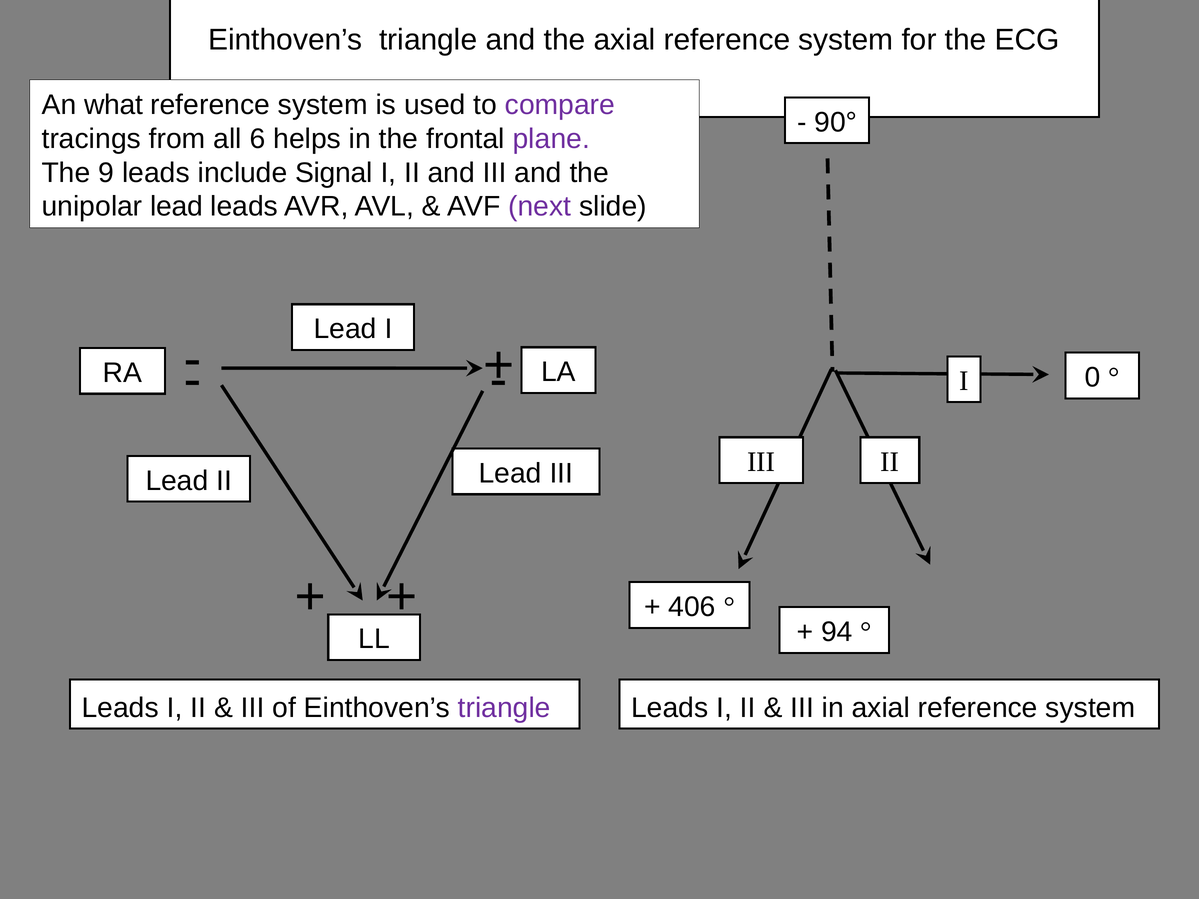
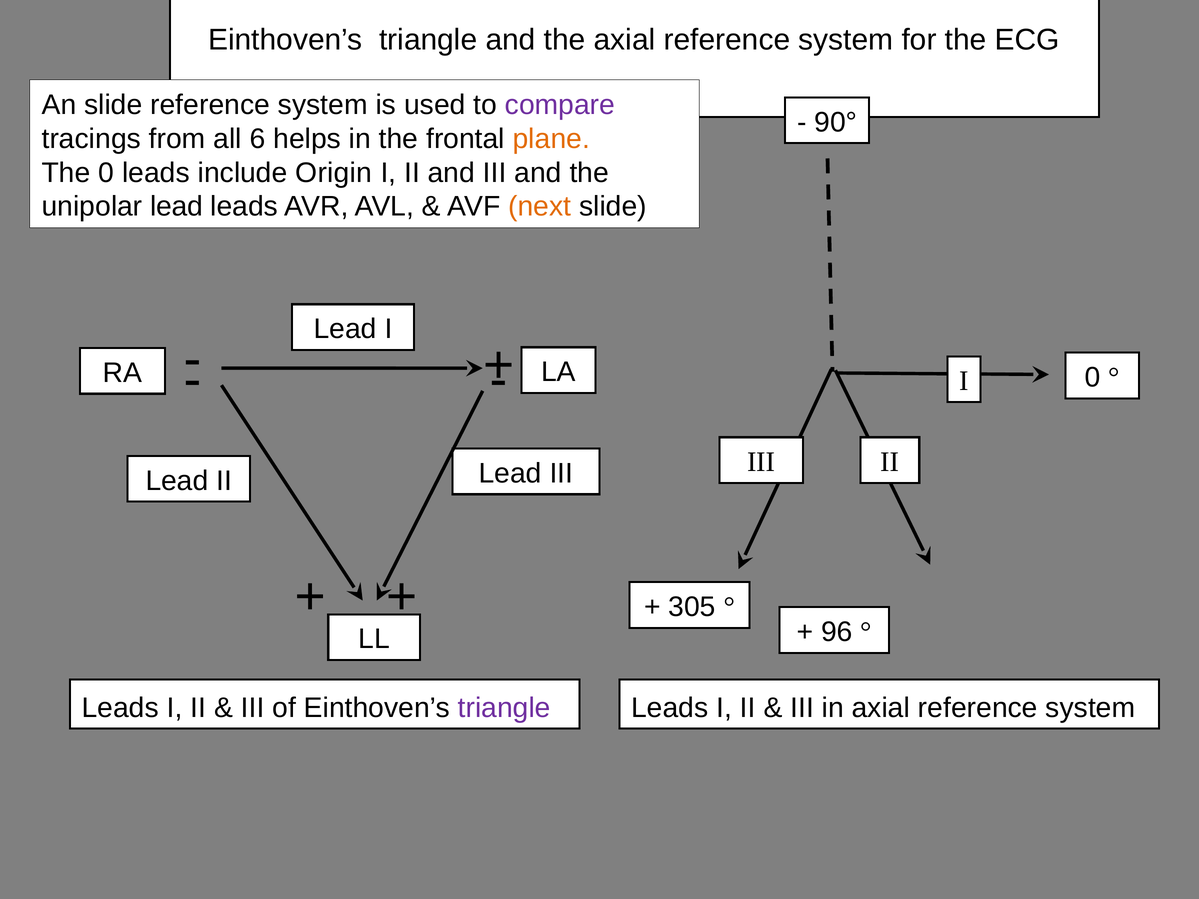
An what: what -> slide
plane colour: purple -> orange
The 9: 9 -> 0
Signal: Signal -> Origin
next colour: purple -> orange
406: 406 -> 305
94: 94 -> 96
